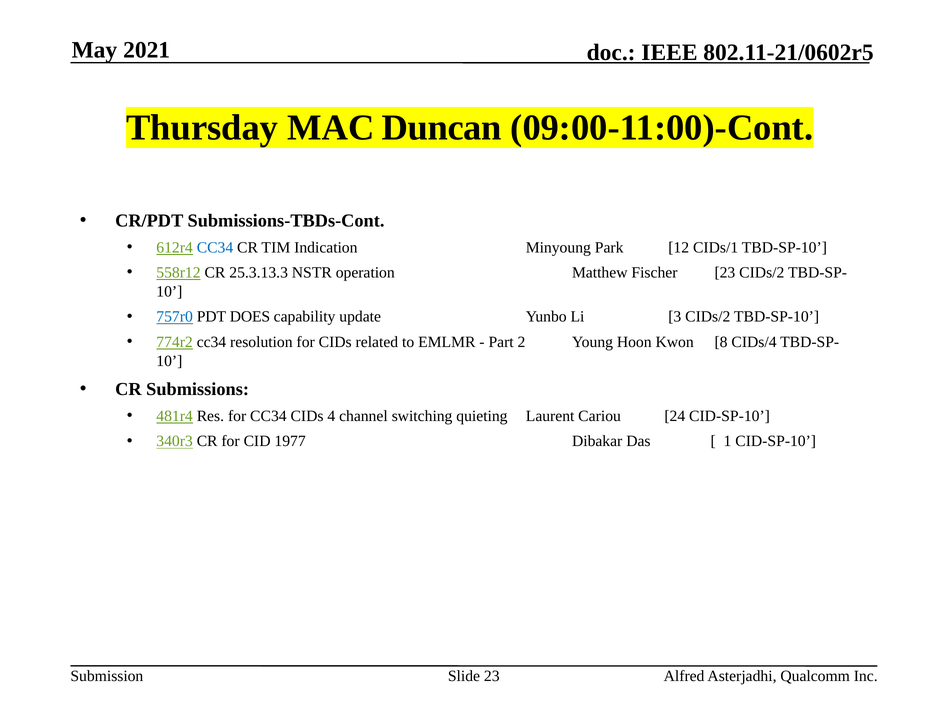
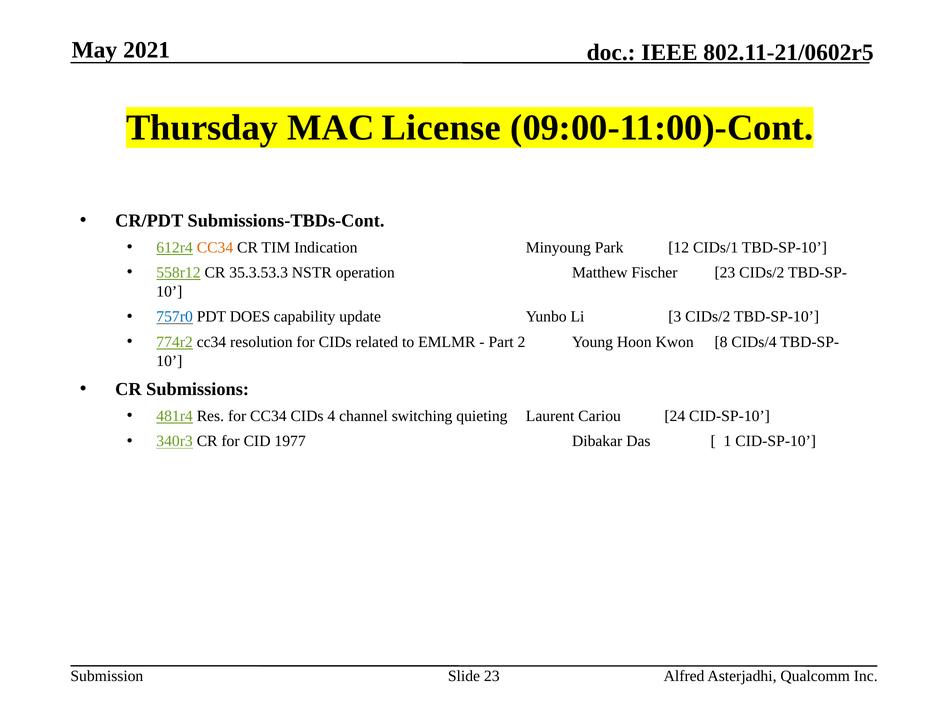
Duncan: Duncan -> License
CC34 at (215, 247) colour: blue -> orange
25.3.13.3: 25.3.13.3 -> 35.3.53.3
